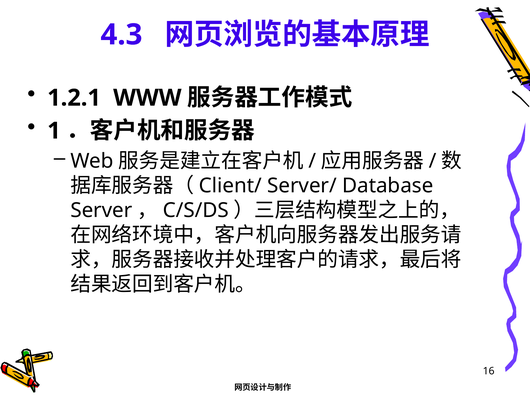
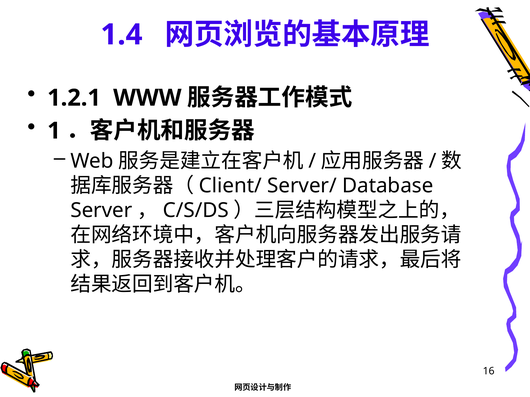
4.3: 4.3 -> 1.4
